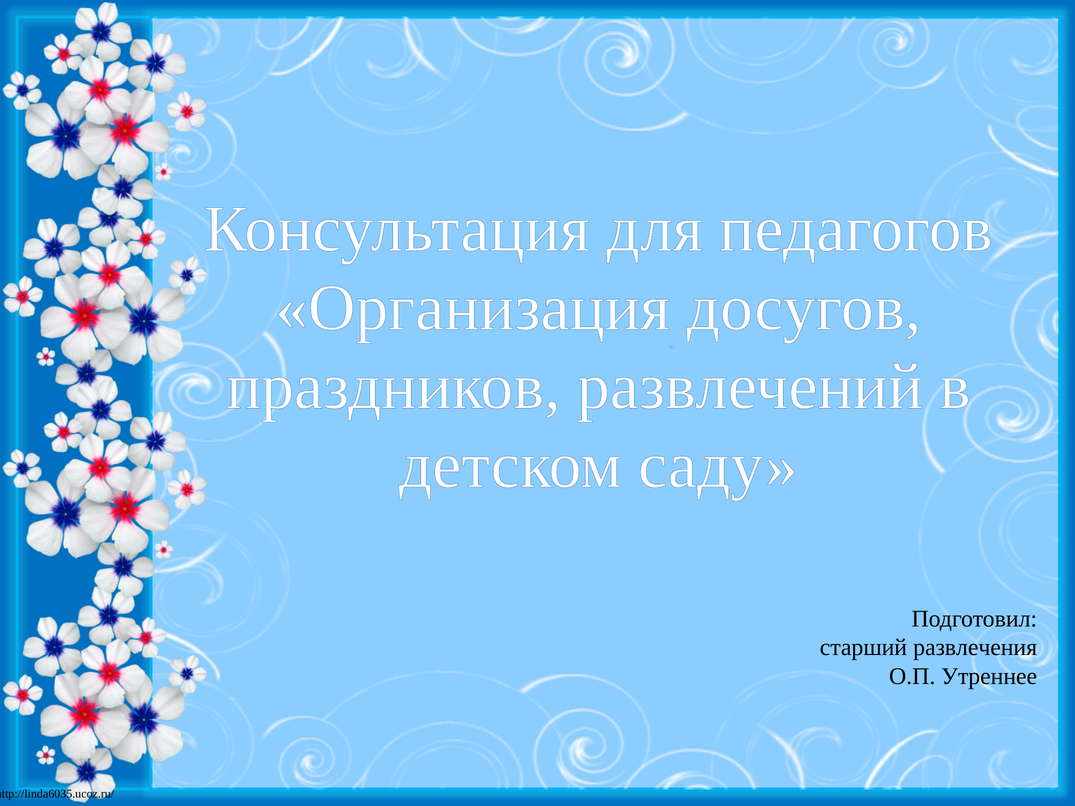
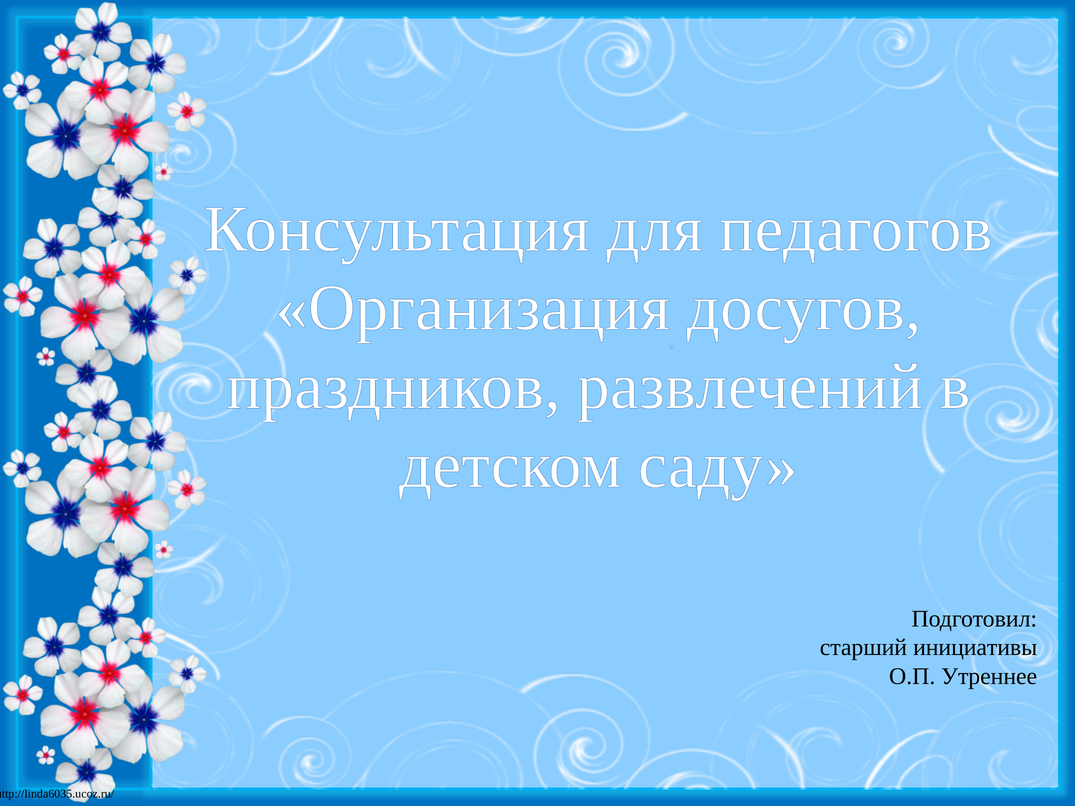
развлечения: развлечения -> инициативы
